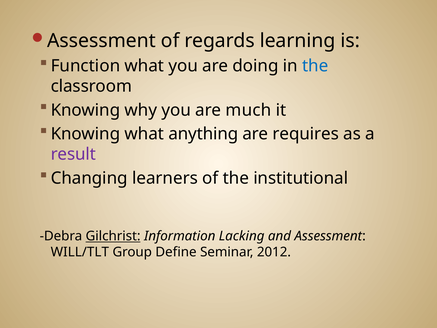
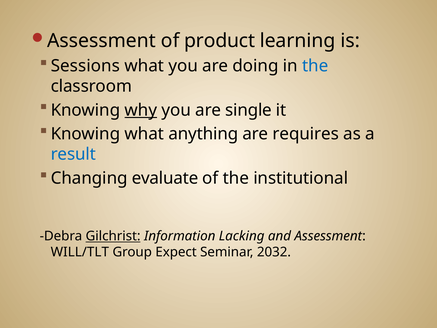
regards: regards -> product
Function: Function -> Sessions
why underline: none -> present
much: much -> single
result colour: purple -> blue
learners: learners -> evaluate
Define: Define -> Expect
2012: 2012 -> 2032
